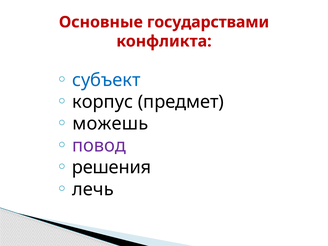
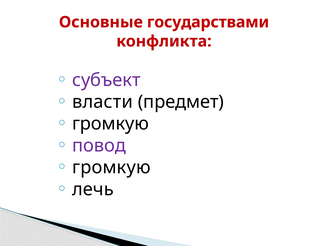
субъект colour: blue -> purple
корпус: корпус -> власти
можешь at (110, 124): можешь -> громкую
решения at (112, 167): решения -> громкую
